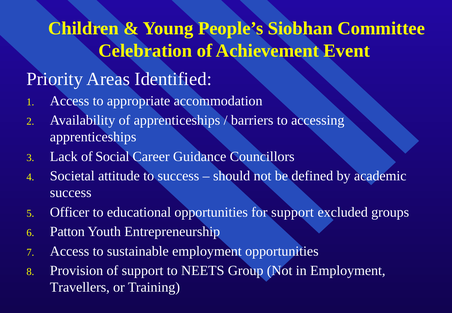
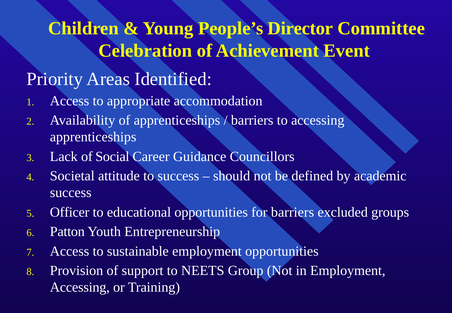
Siobhan: Siobhan -> Director
for support: support -> barriers
Travellers at (80, 287): Travellers -> Accessing
